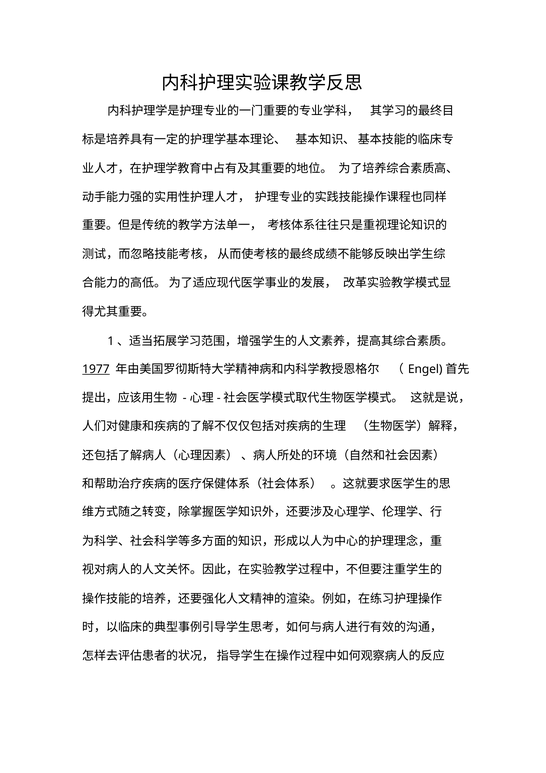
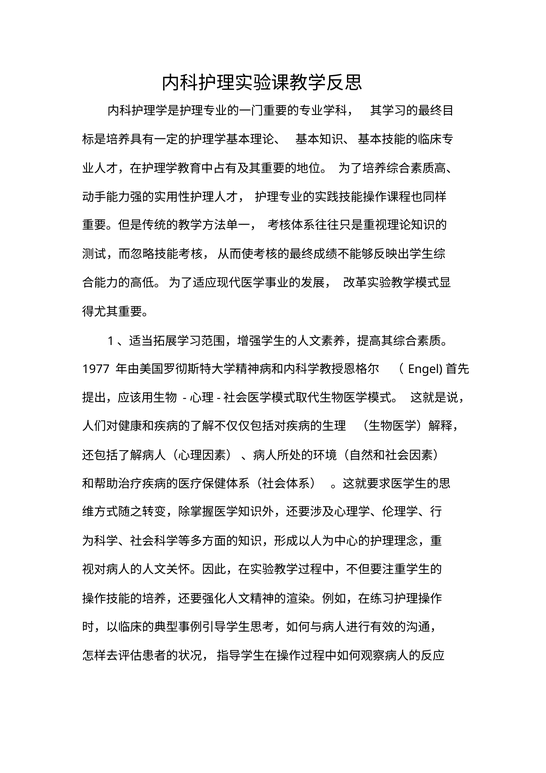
1977 underline: present -> none
